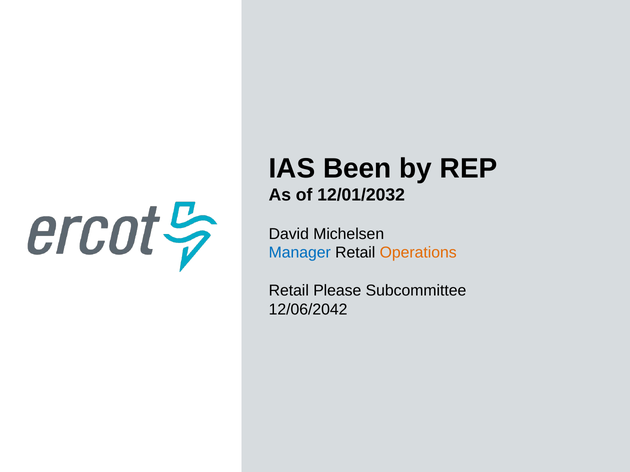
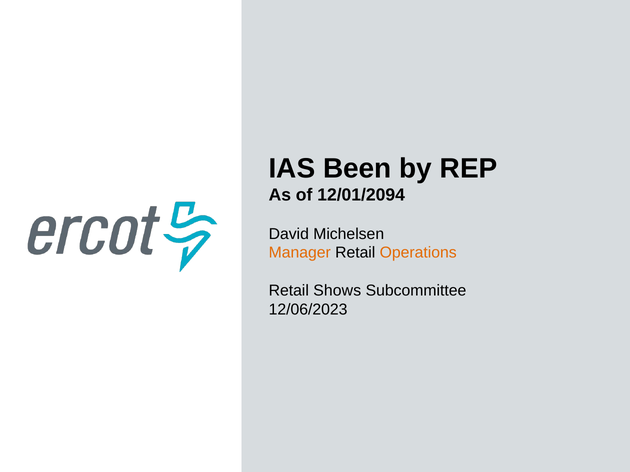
12/01/2032: 12/01/2032 -> 12/01/2094
Manager colour: blue -> orange
Please: Please -> Shows
12/06/2042: 12/06/2042 -> 12/06/2023
